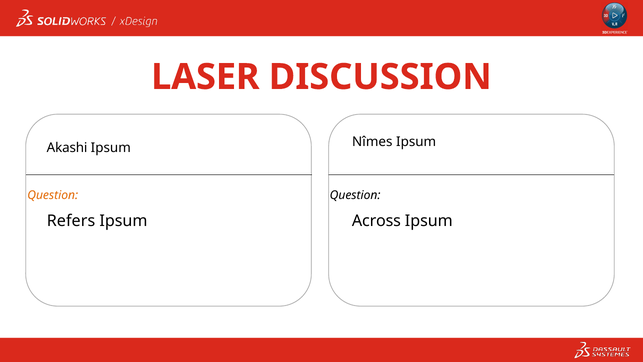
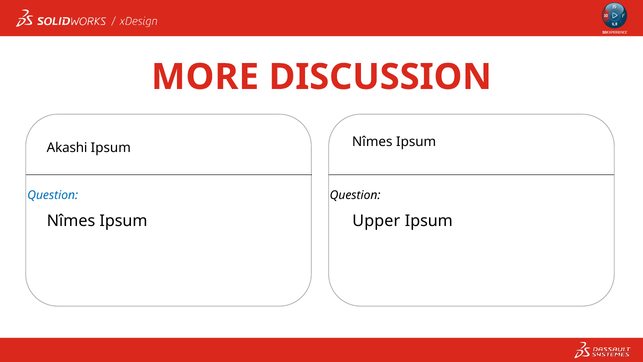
LASER: LASER -> MORE
Question at (53, 195) colour: orange -> blue
Refers at (71, 221): Refers -> Nîmes
Across: Across -> Upper
